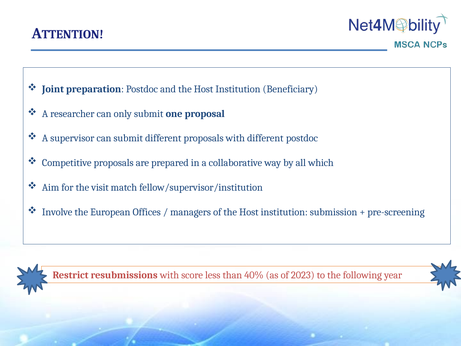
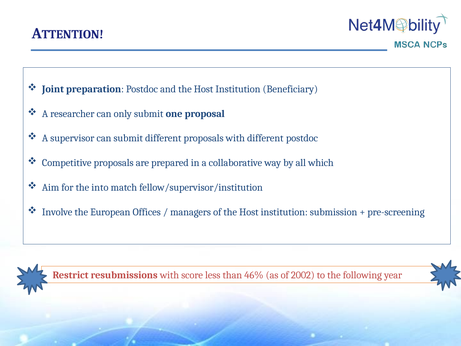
visit: visit -> into
40%: 40% -> 46%
2023: 2023 -> 2002
